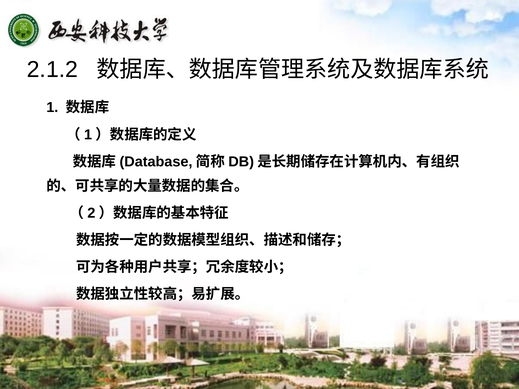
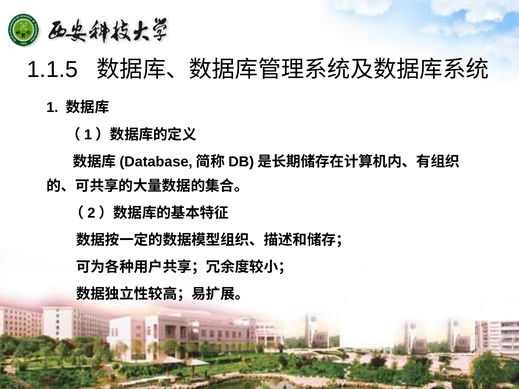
2.1.2: 2.1.2 -> 1.1.5
